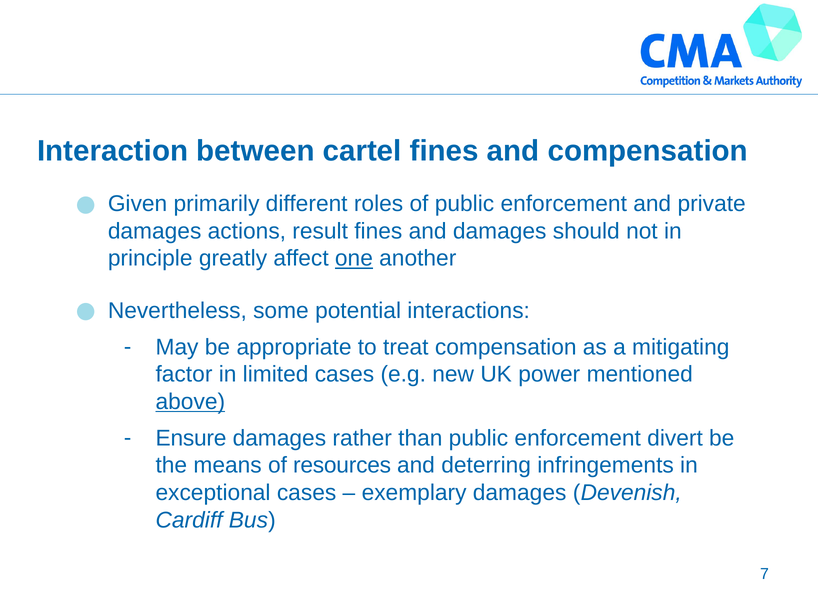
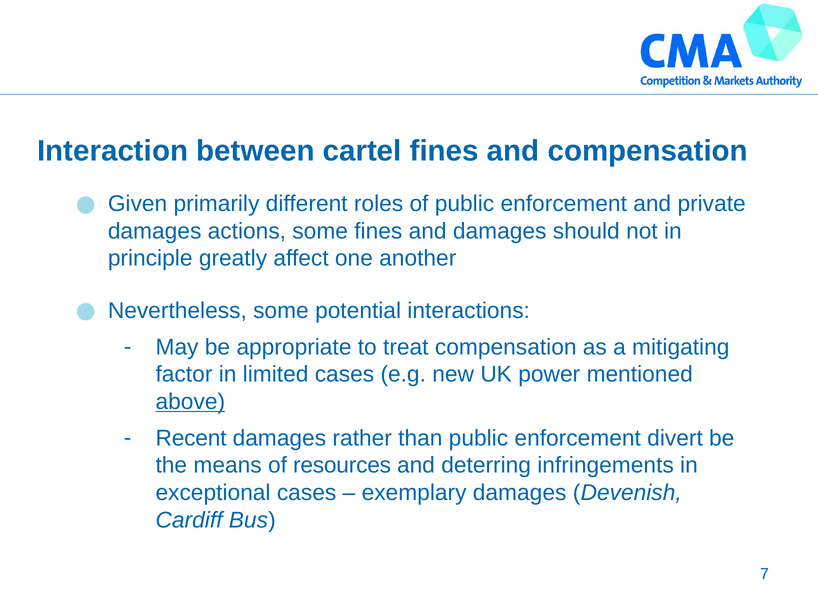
actions result: result -> some
one underline: present -> none
Ensure: Ensure -> Recent
